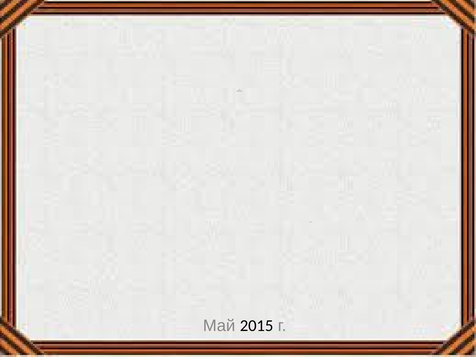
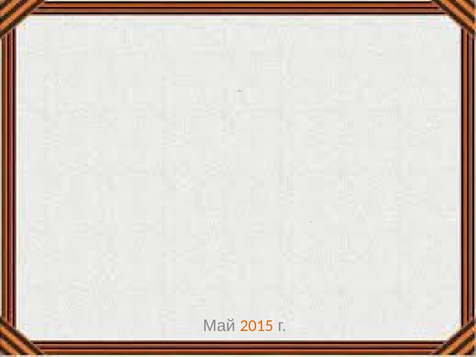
2015 colour: black -> orange
